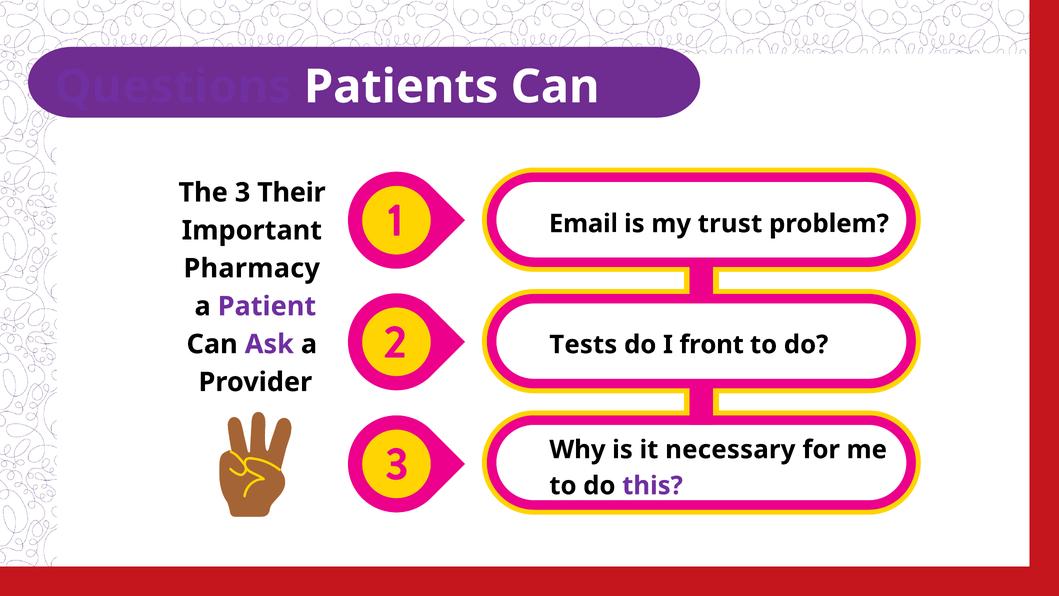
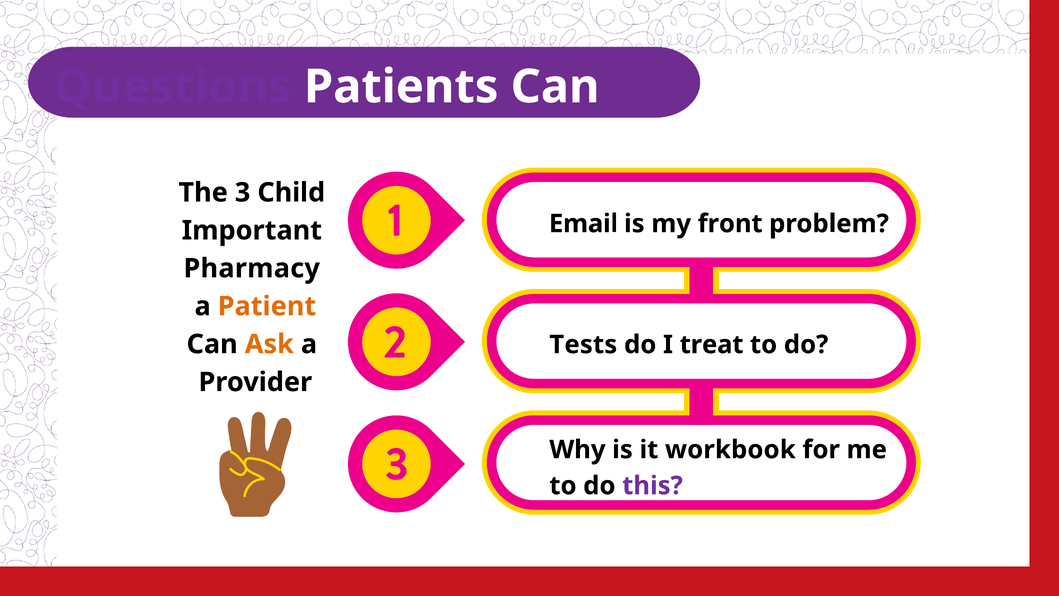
Their: Their -> Child
trust: trust -> front
Patient colour: purple -> orange
Ask at (269, 344) colour: purple -> orange
front: front -> treat
necessary: necessary -> workbook
